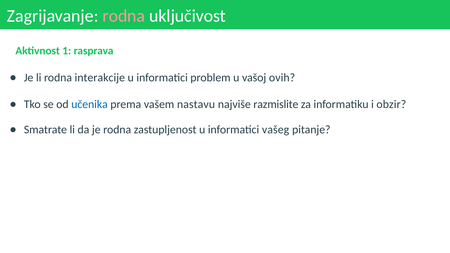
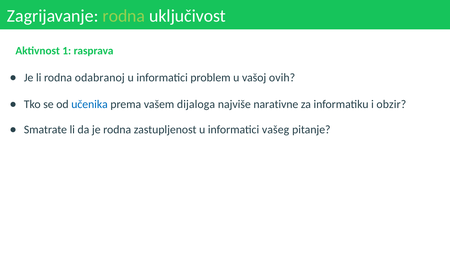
rodna at (124, 16) colour: pink -> light green
interakcije: interakcije -> odabranoj
nastavu: nastavu -> dijaloga
razmislite: razmislite -> narativne
